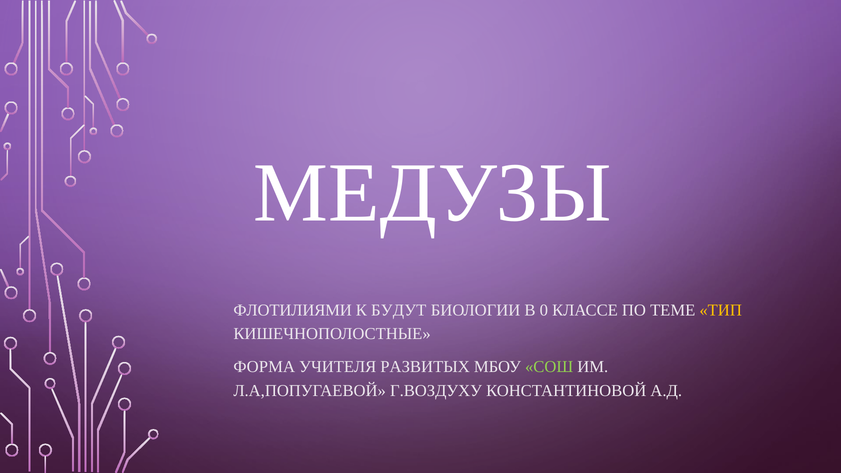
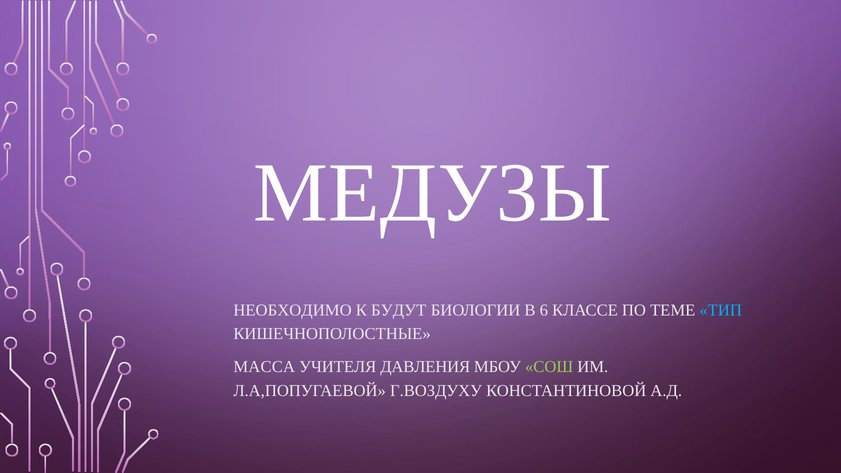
ФЛОТИЛИЯМИ: ФЛОТИЛИЯМИ -> НЕОБХОДИМО
0: 0 -> 6
ТИП colour: yellow -> light blue
ФОРМА: ФОРМА -> МАССА
РАЗВИТЫХ: РАЗВИТЫХ -> ДАВЛЕНИЯ
